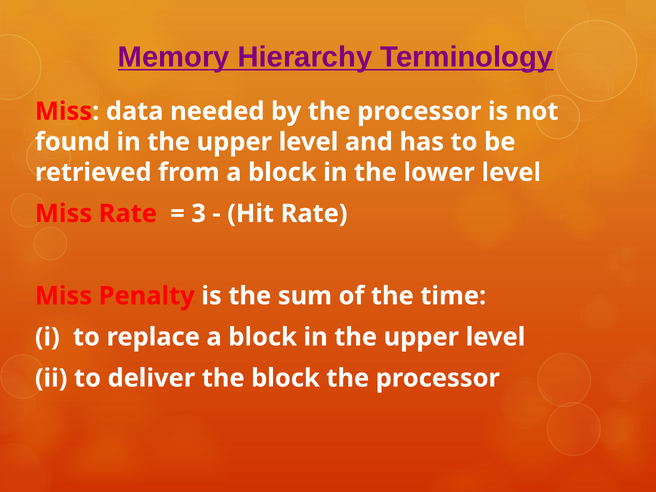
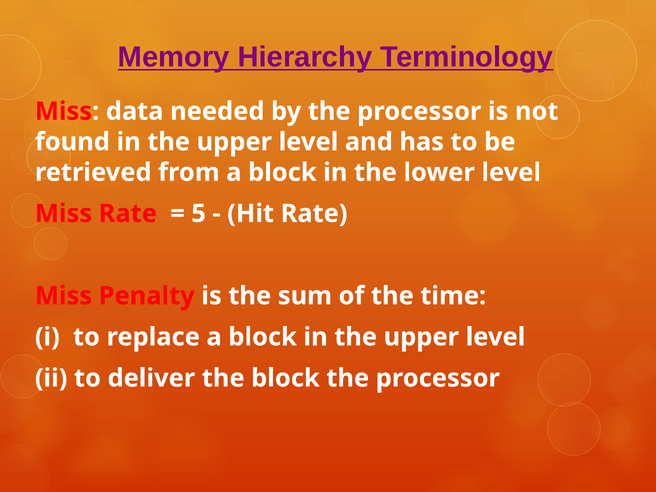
3: 3 -> 5
